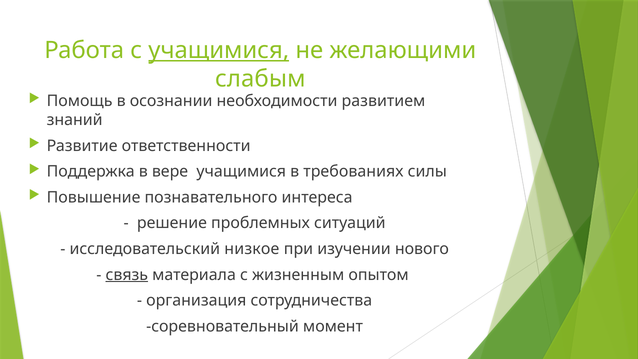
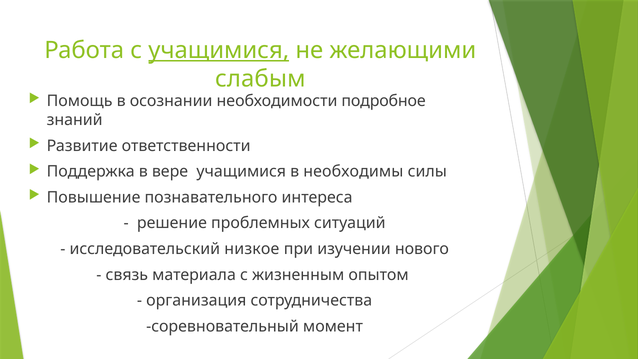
развитием: развитием -> подробное
требованиях: требованиях -> необходимы
связь underline: present -> none
